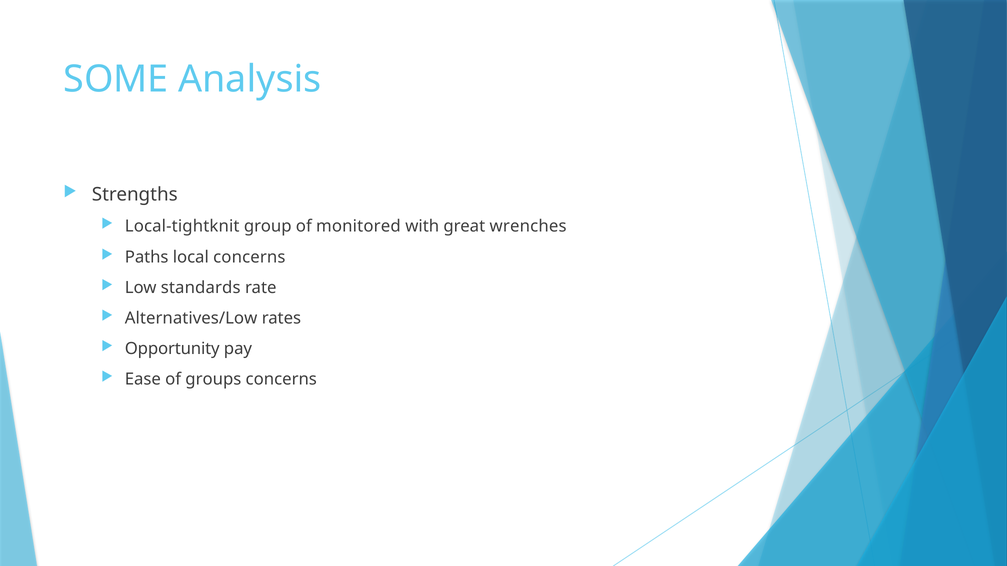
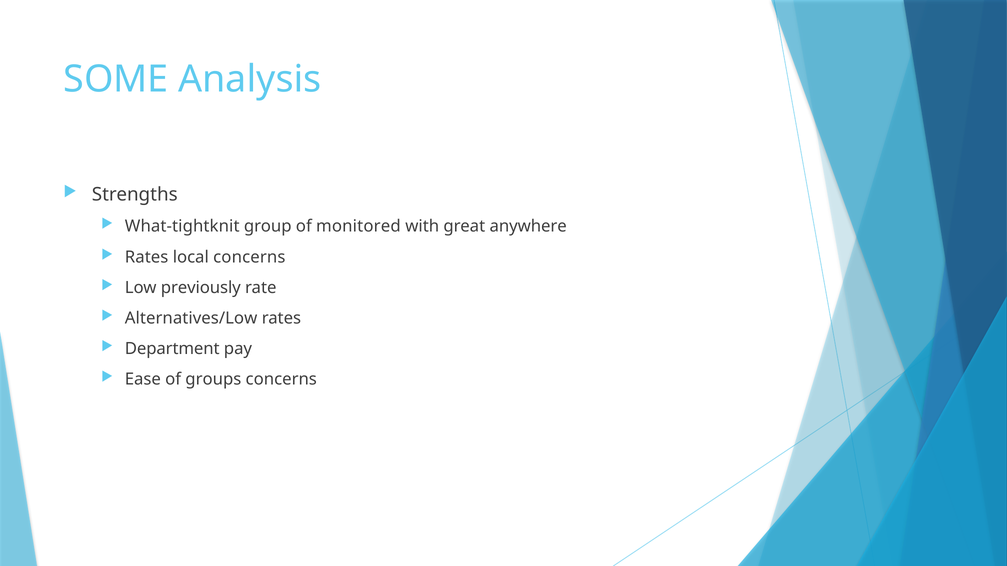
Local-tightknit: Local-tightknit -> What-tightknit
wrenches: wrenches -> anywhere
Paths at (147, 257): Paths -> Rates
standards: standards -> previously
Opportunity: Opportunity -> Department
